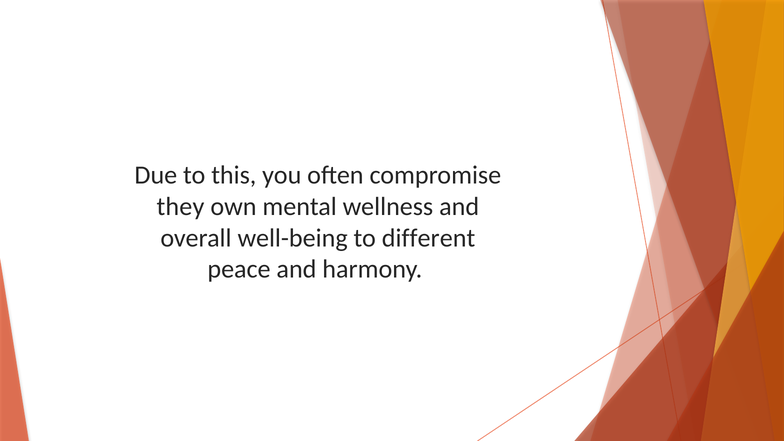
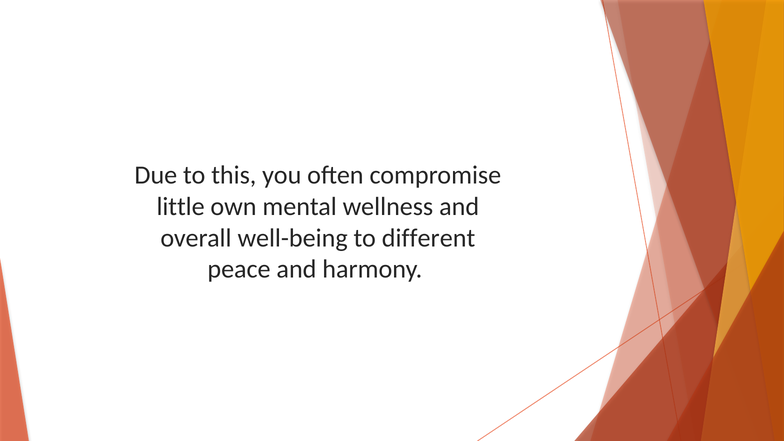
they: they -> little
